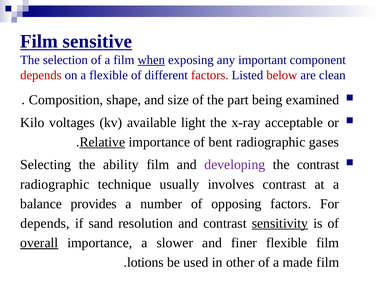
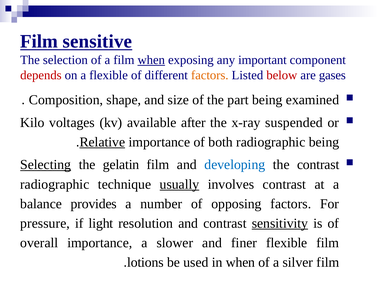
factors at (210, 75) colour: red -> orange
clean: clean -> gases
light: light -> after
acceptable: acceptable -> suspended
bent: bent -> both
radiographic gases: gases -> being
Selecting at (46, 164) underline: none -> present
ability: ability -> gelatin
developing colour: purple -> blue
usually underline: none -> present
depends at (45, 223): depends -> pressure
sand: sand -> light
overall underline: present -> none
in other: other -> when
made: made -> silver
